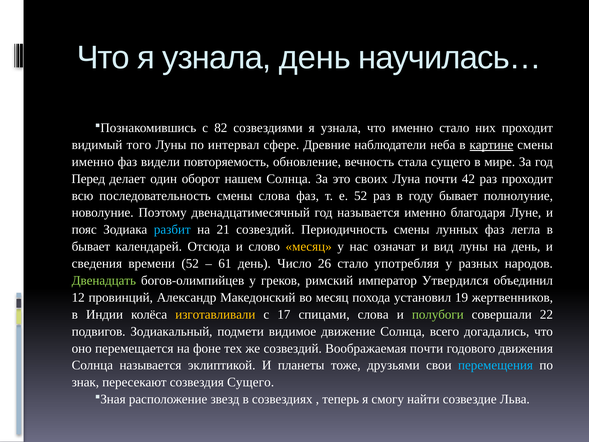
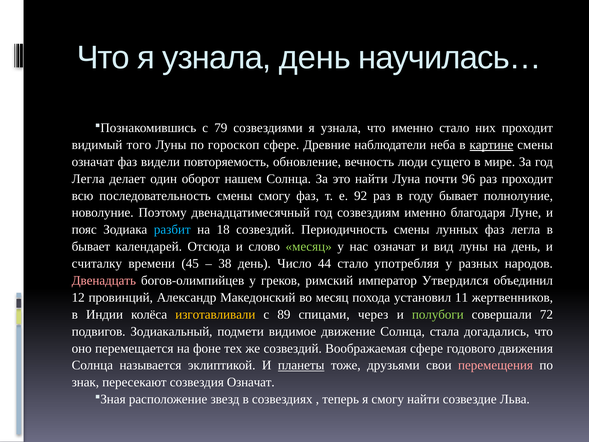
82: 82 -> 79
интервал: интервал -> гороскоп
именно at (93, 162): именно -> означат
стала: стала -> люди
Перед at (88, 179): Перед -> Легла
это своих: своих -> найти
42: 42 -> 96
смены слова: слова -> смогу
е 52: 52 -> 92
год называется: называется -> созвездиям
21: 21 -> 18
месяц at (309, 246) colour: yellow -> light green
сведения: сведения -> считалку
времени 52: 52 -> 45
61: 61 -> 38
26: 26 -> 44
Двенадцать colour: light green -> pink
19: 19 -> 11
17: 17 -> 89
спицами слова: слова -> через
22: 22 -> 72
всего: всего -> стала
Воображаемая почти: почти -> сфере
планеты underline: none -> present
перемещения colour: light blue -> pink
созвездия Сущего: Сущего -> Означат
